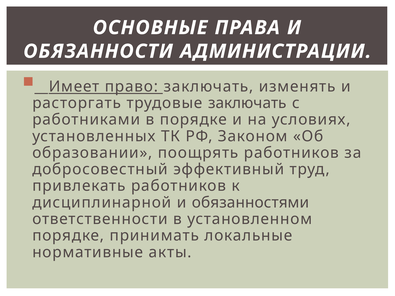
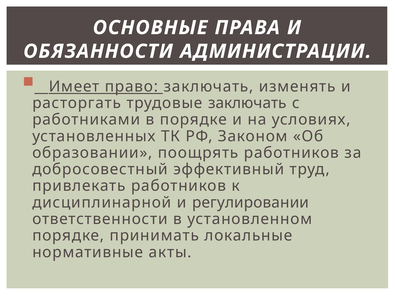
обязанностями: обязанностями -> регулировании
